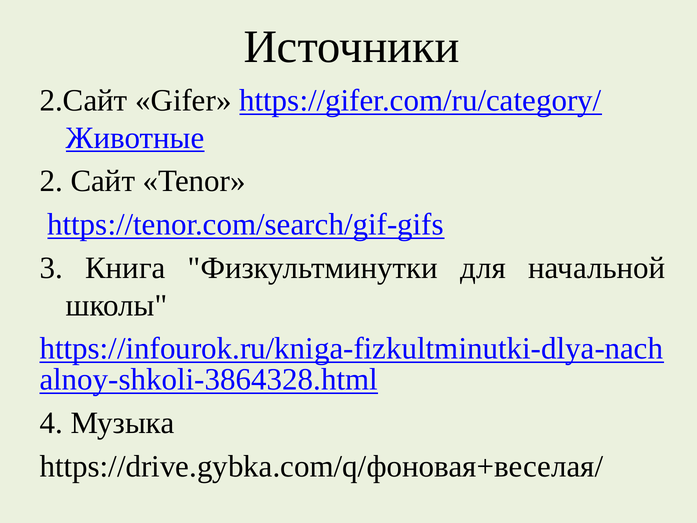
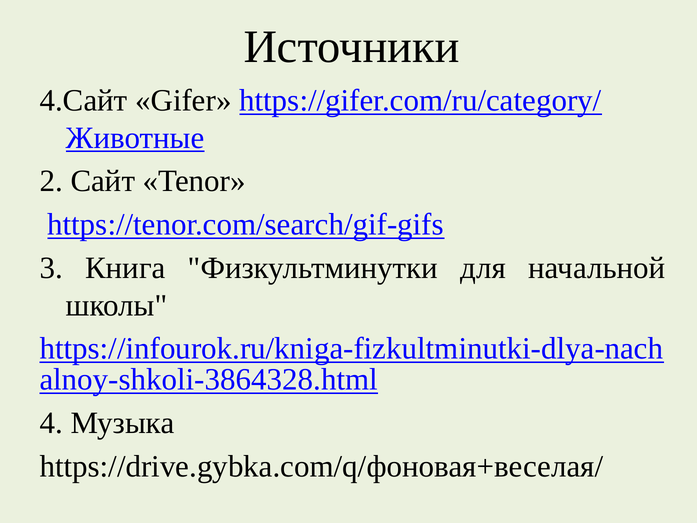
2.Сайт: 2.Сайт -> 4.Сайт
